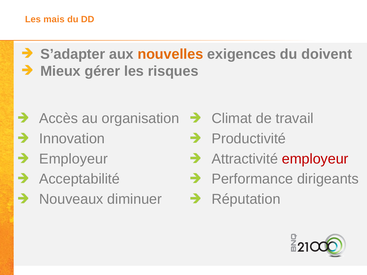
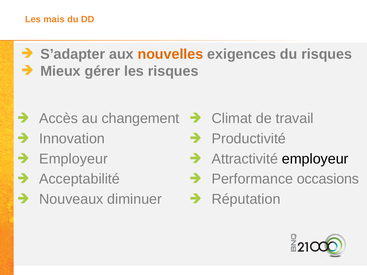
du doivent: doivent -> risques
organisation: organisation -> changement
employeur at (315, 159) colour: red -> black
dirigeants: dirigeants -> occasions
